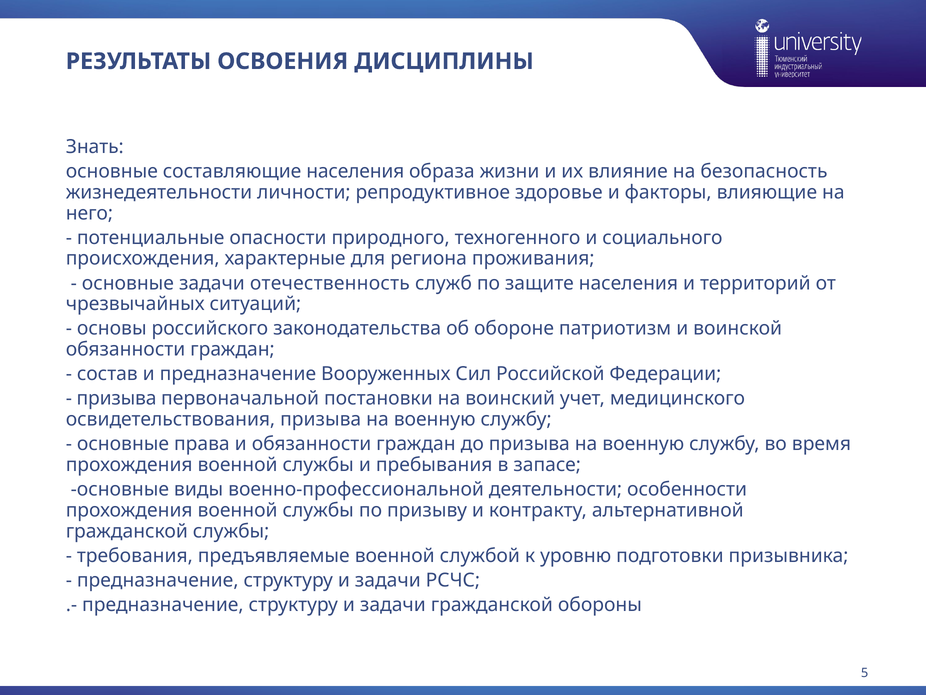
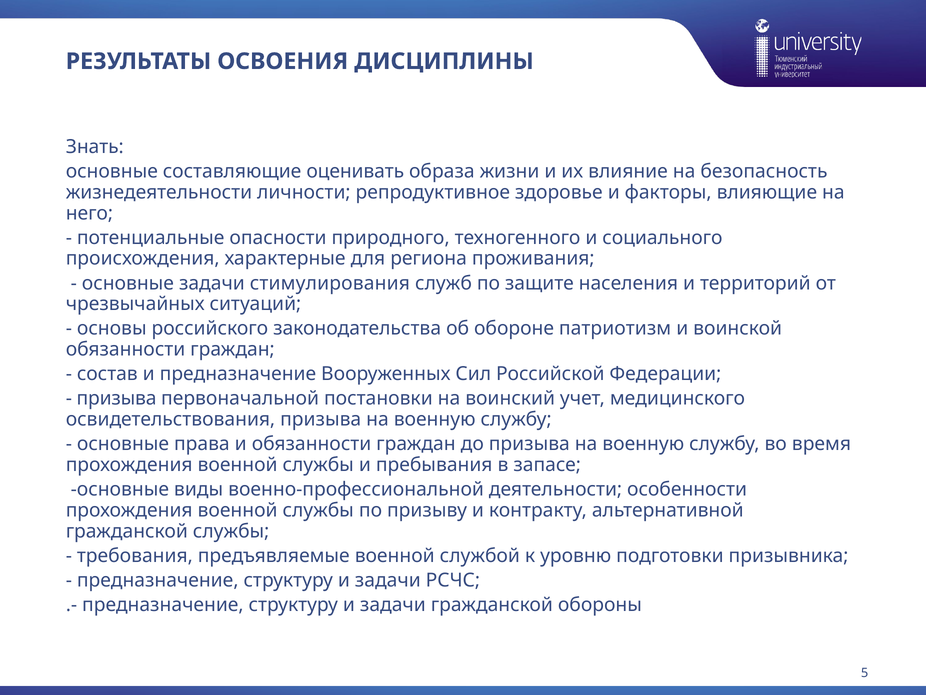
составляющие населения: населения -> оценивать
отечественность: отечественность -> стимулирования
